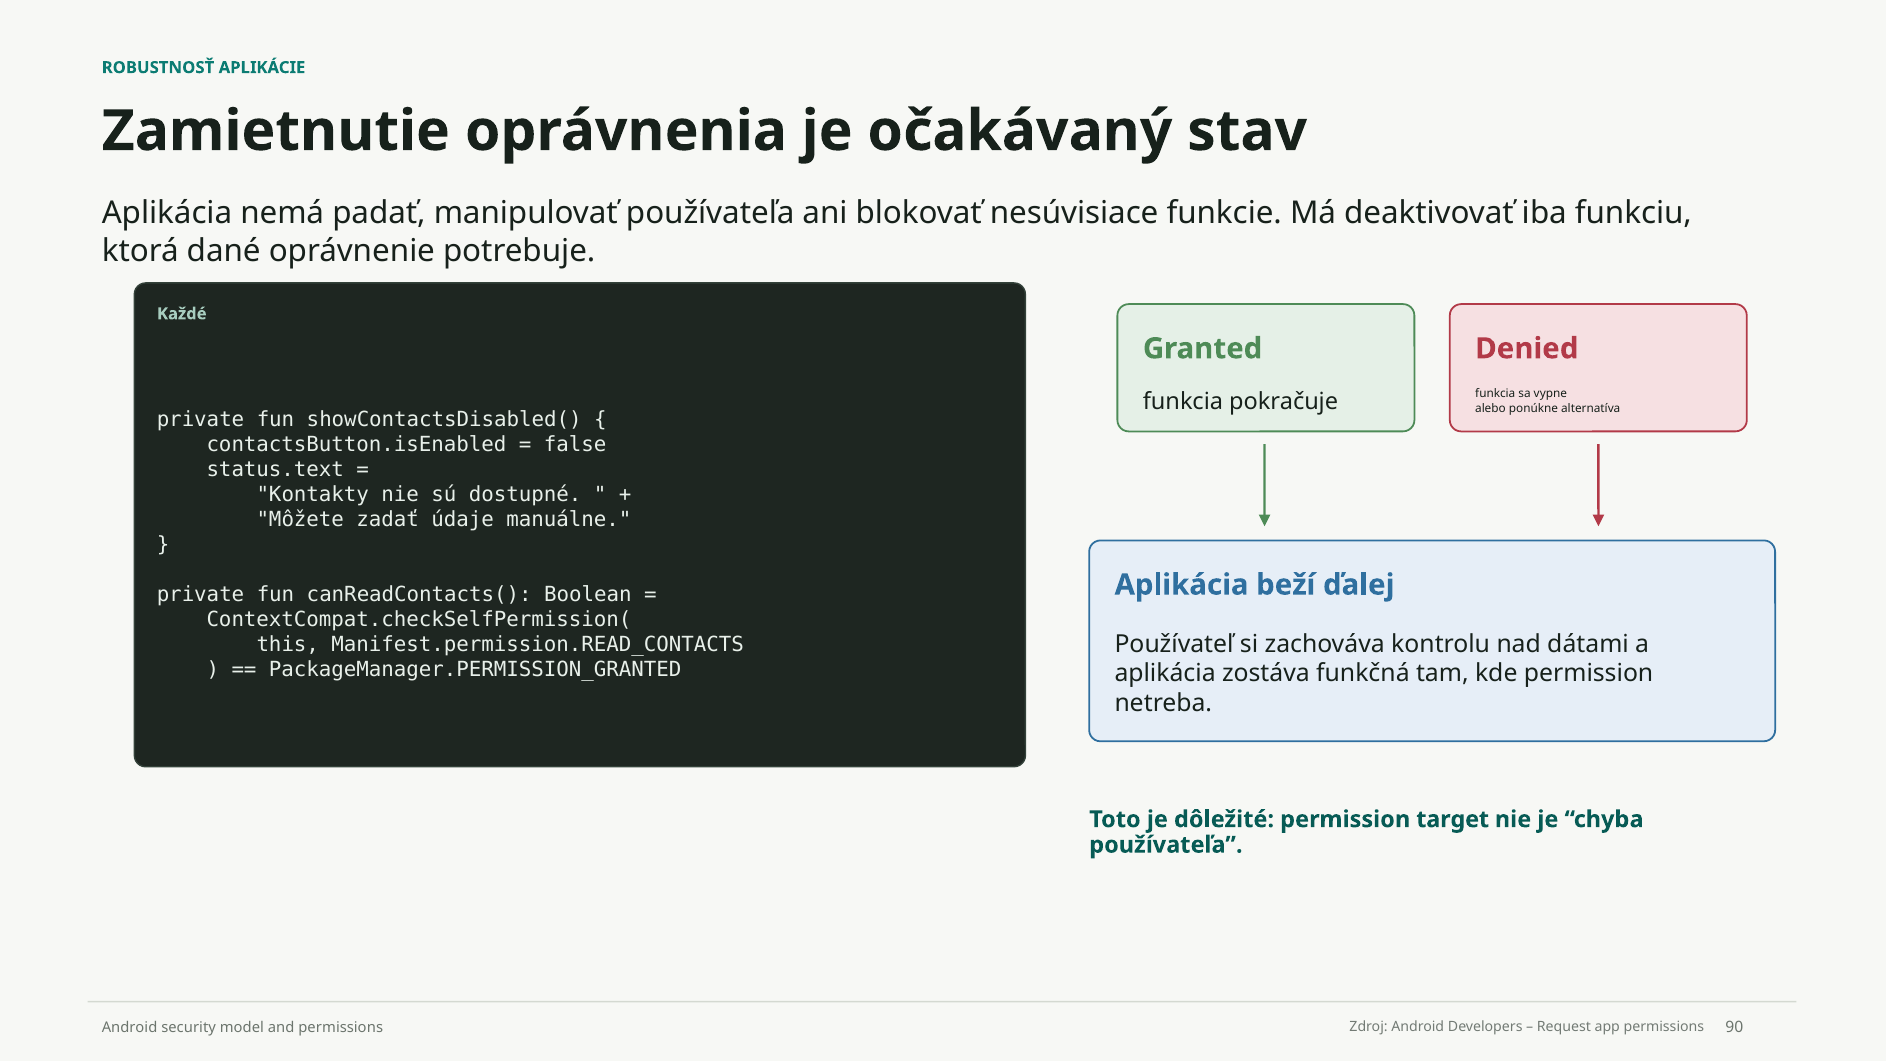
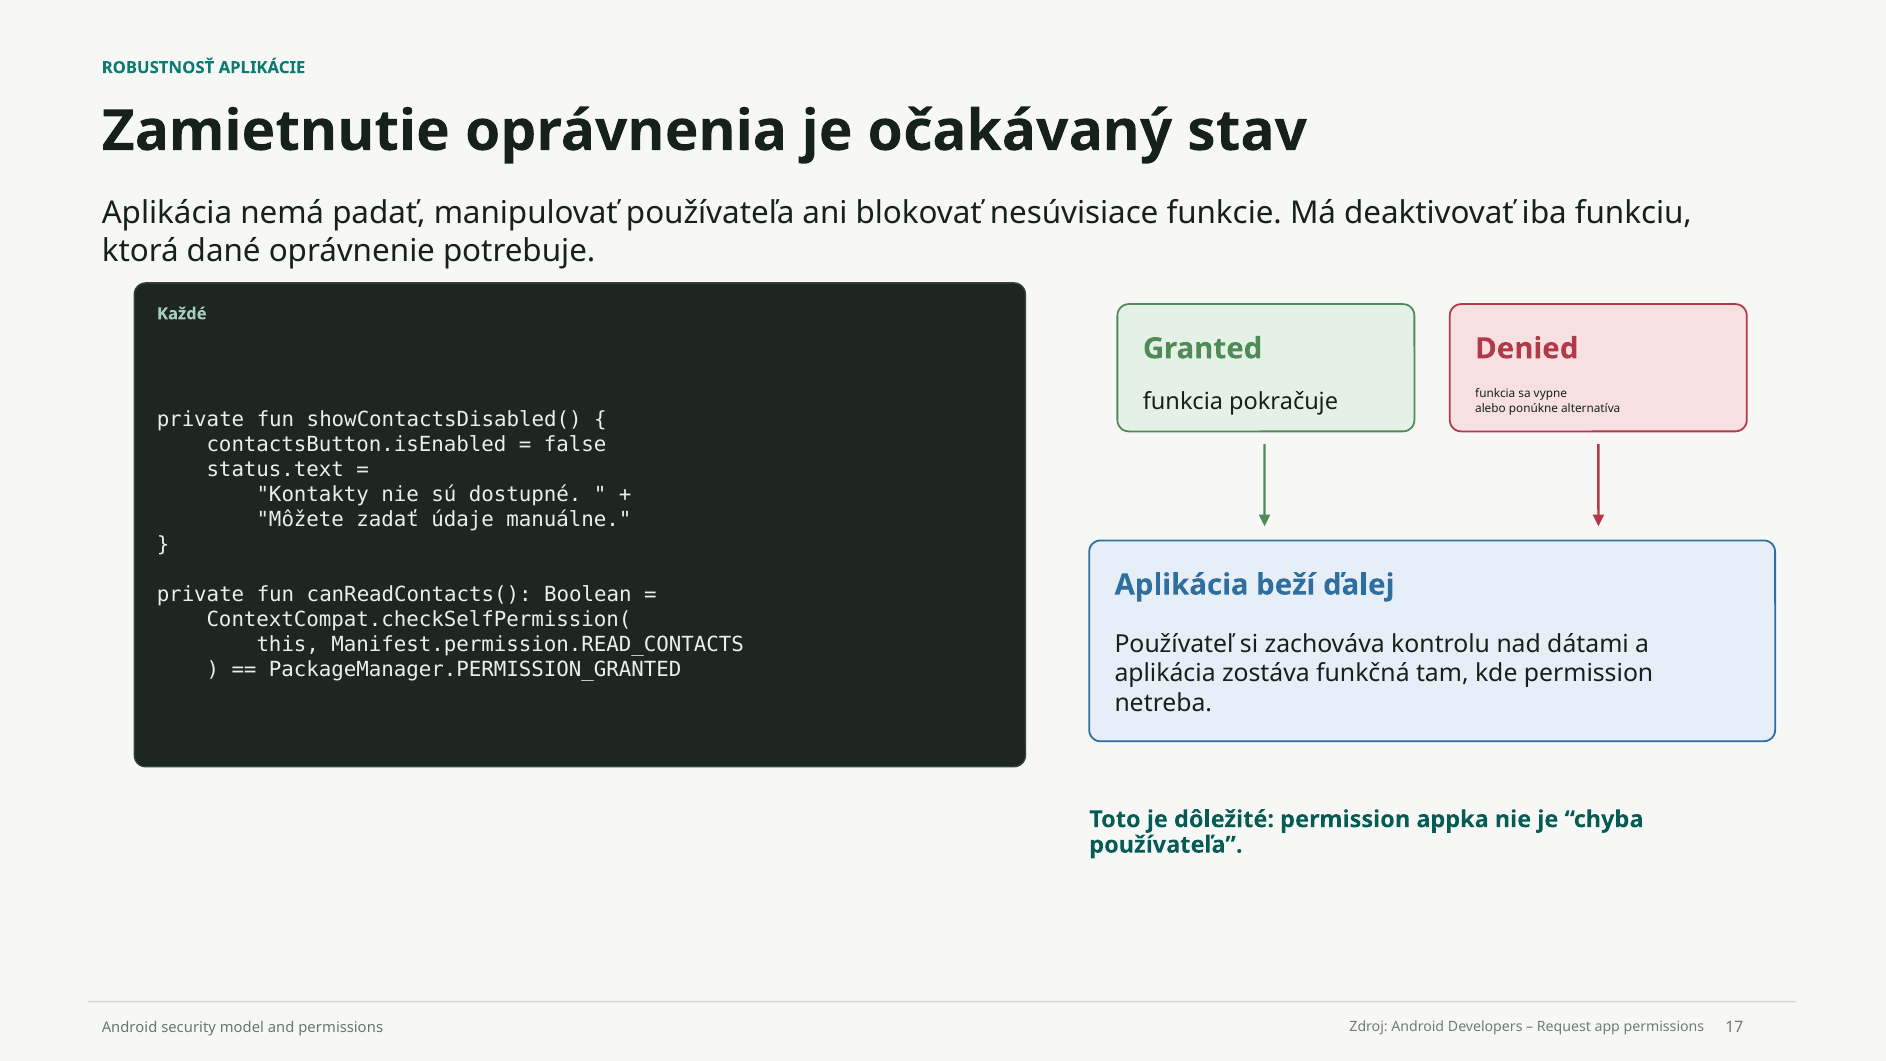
target: target -> appka
90: 90 -> 17
